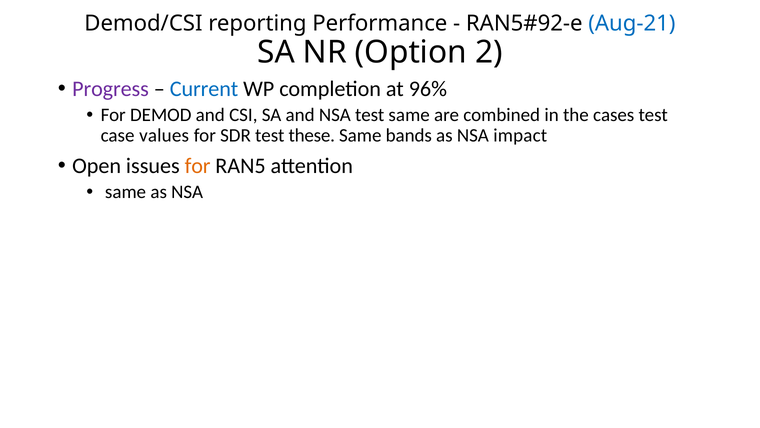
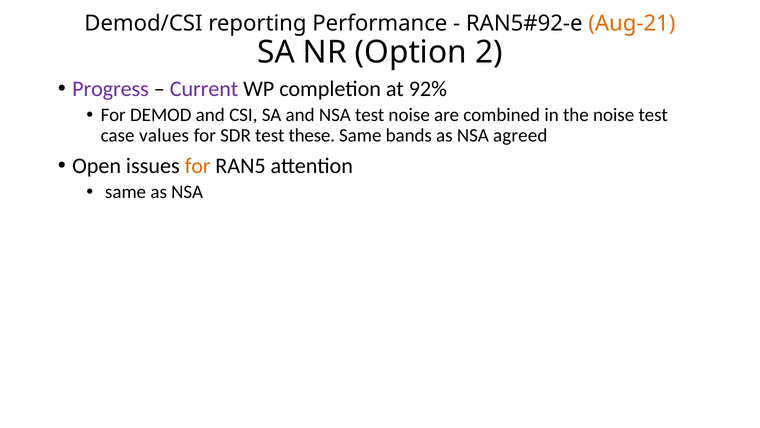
Aug-21 colour: blue -> orange
Current colour: blue -> purple
96%: 96% -> 92%
test same: same -> noise
the cases: cases -> noise
impact: impact -> agreed
